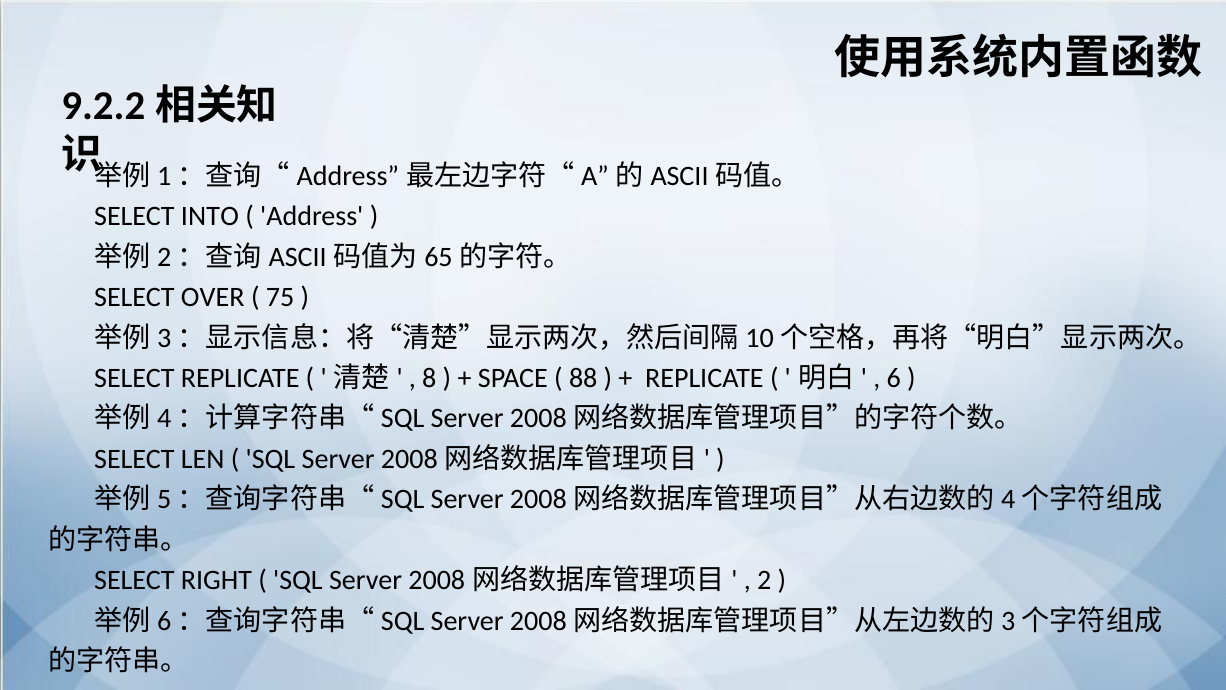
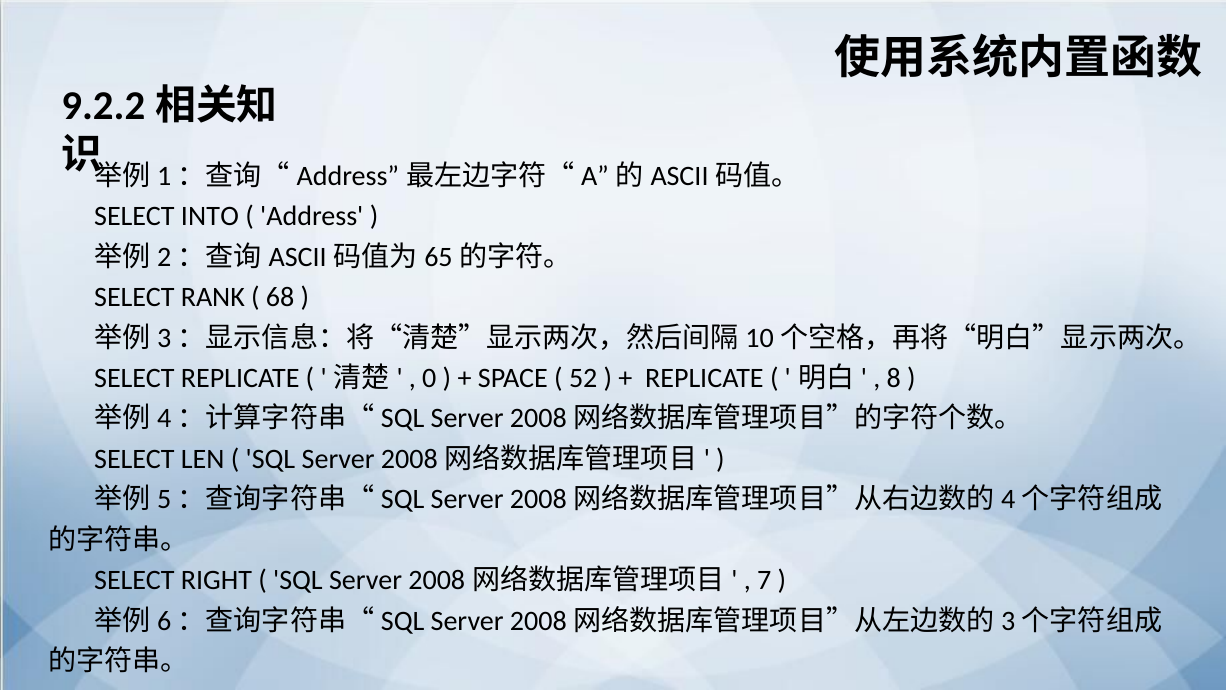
OVER: OVER -> RANK
75: 75 -> 68
8: 8 -> 0
88: 88 -> 52
6: 6 -> 8
2: 2 -> 7
